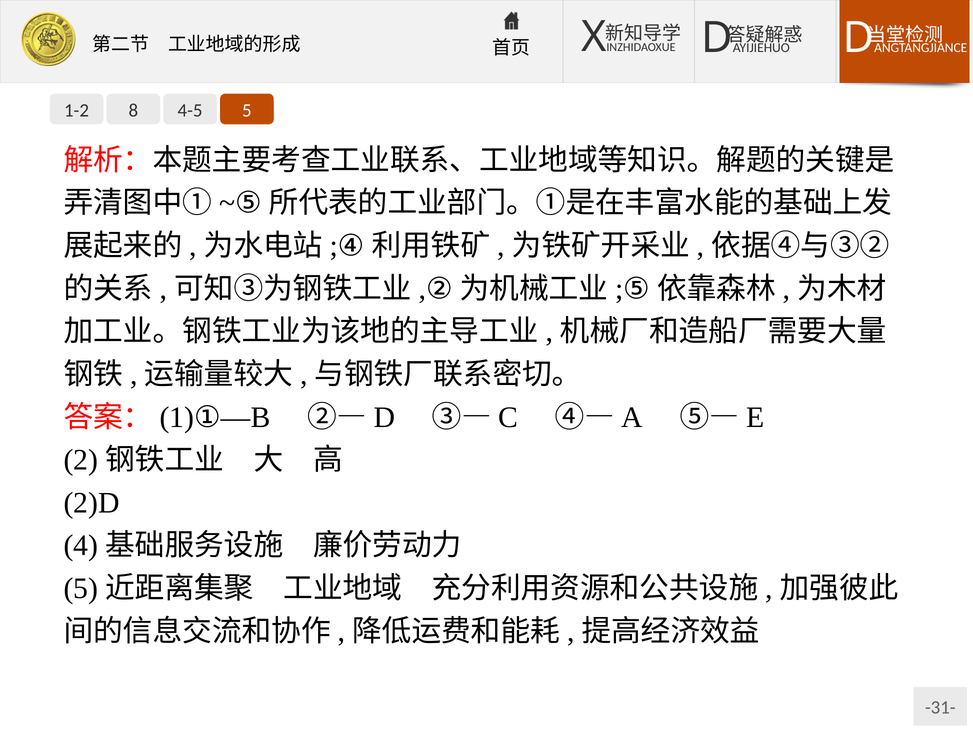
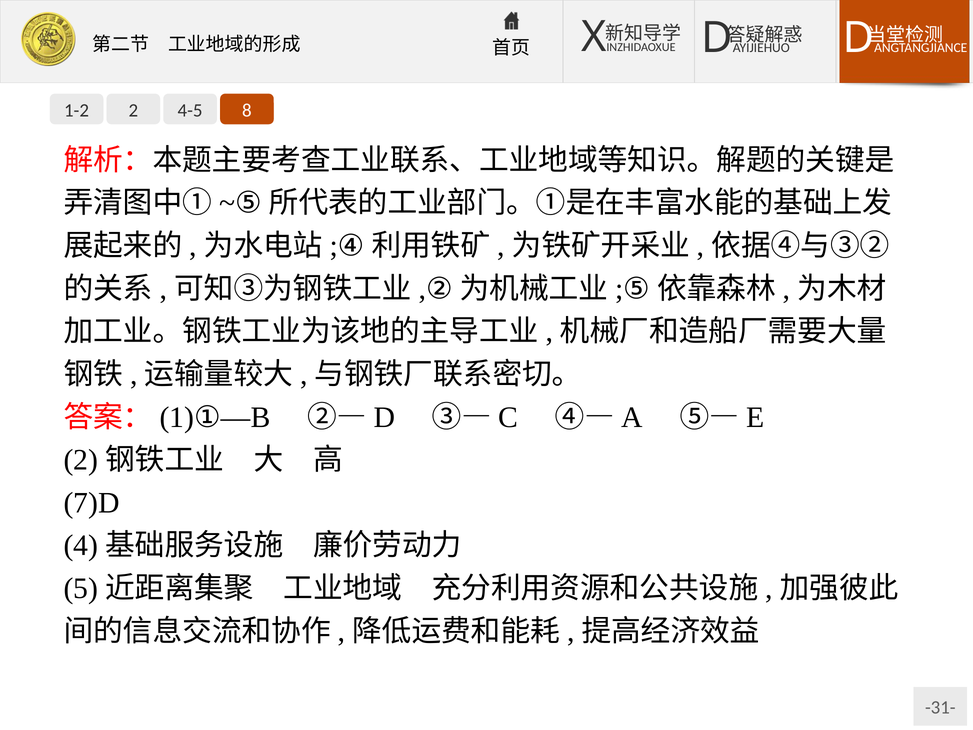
8: 8 -> 2
5: 5 -> 8
2)D: 2)D -> 7)D
